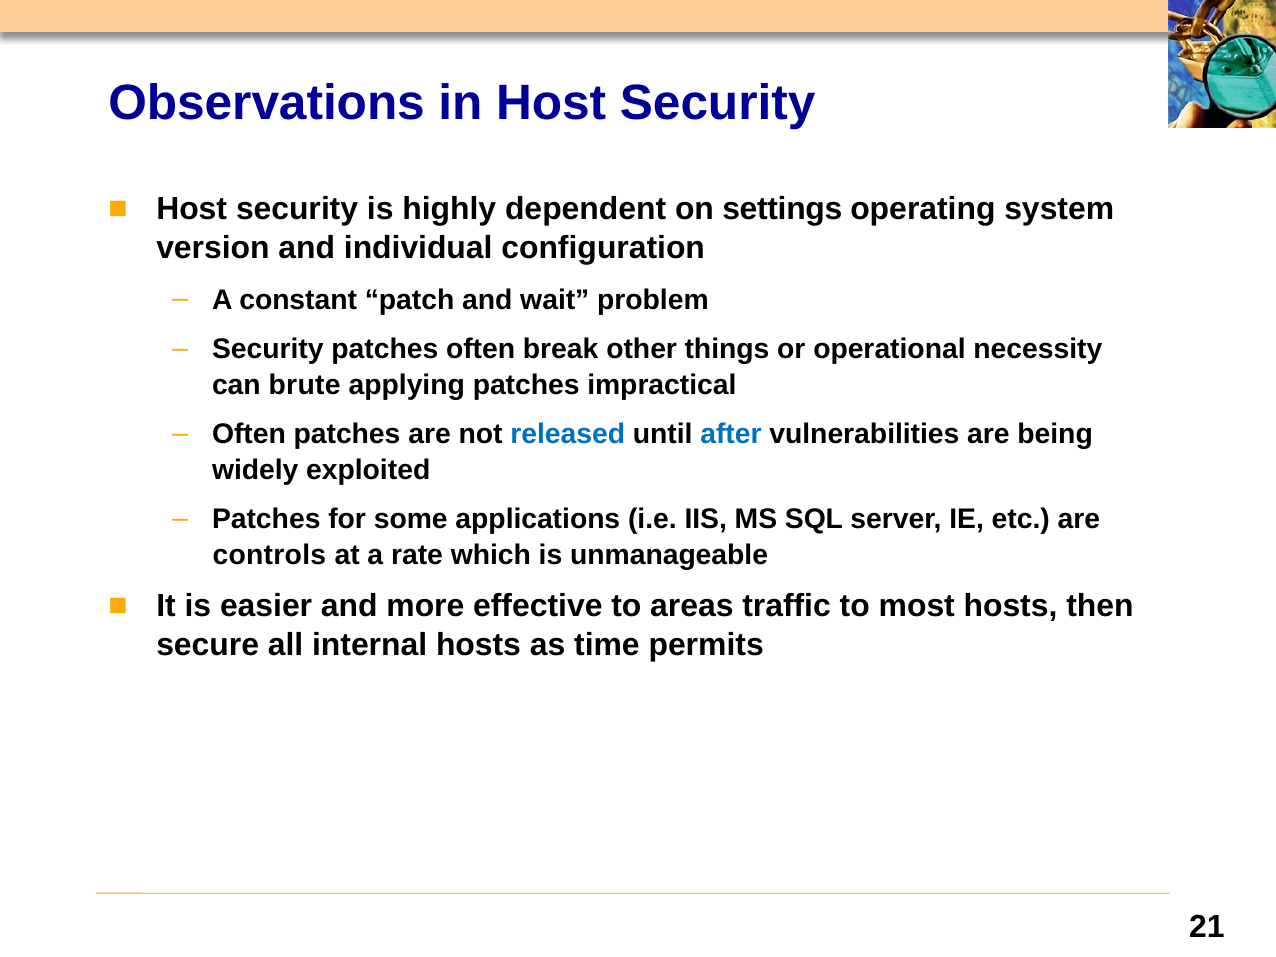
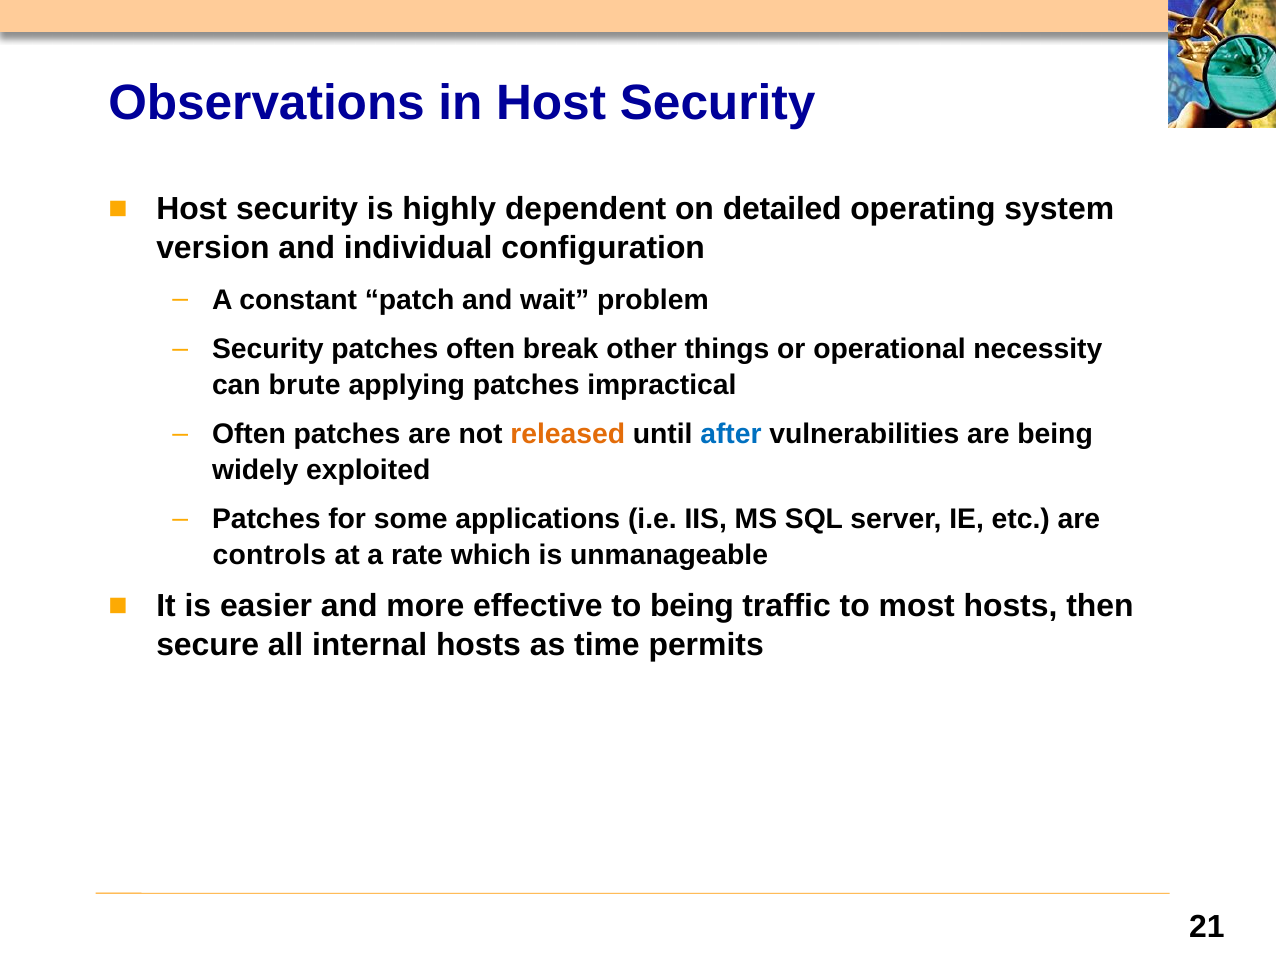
settings: settings -> detailed
released colour: blue -> orange
to areas: areas -> being
